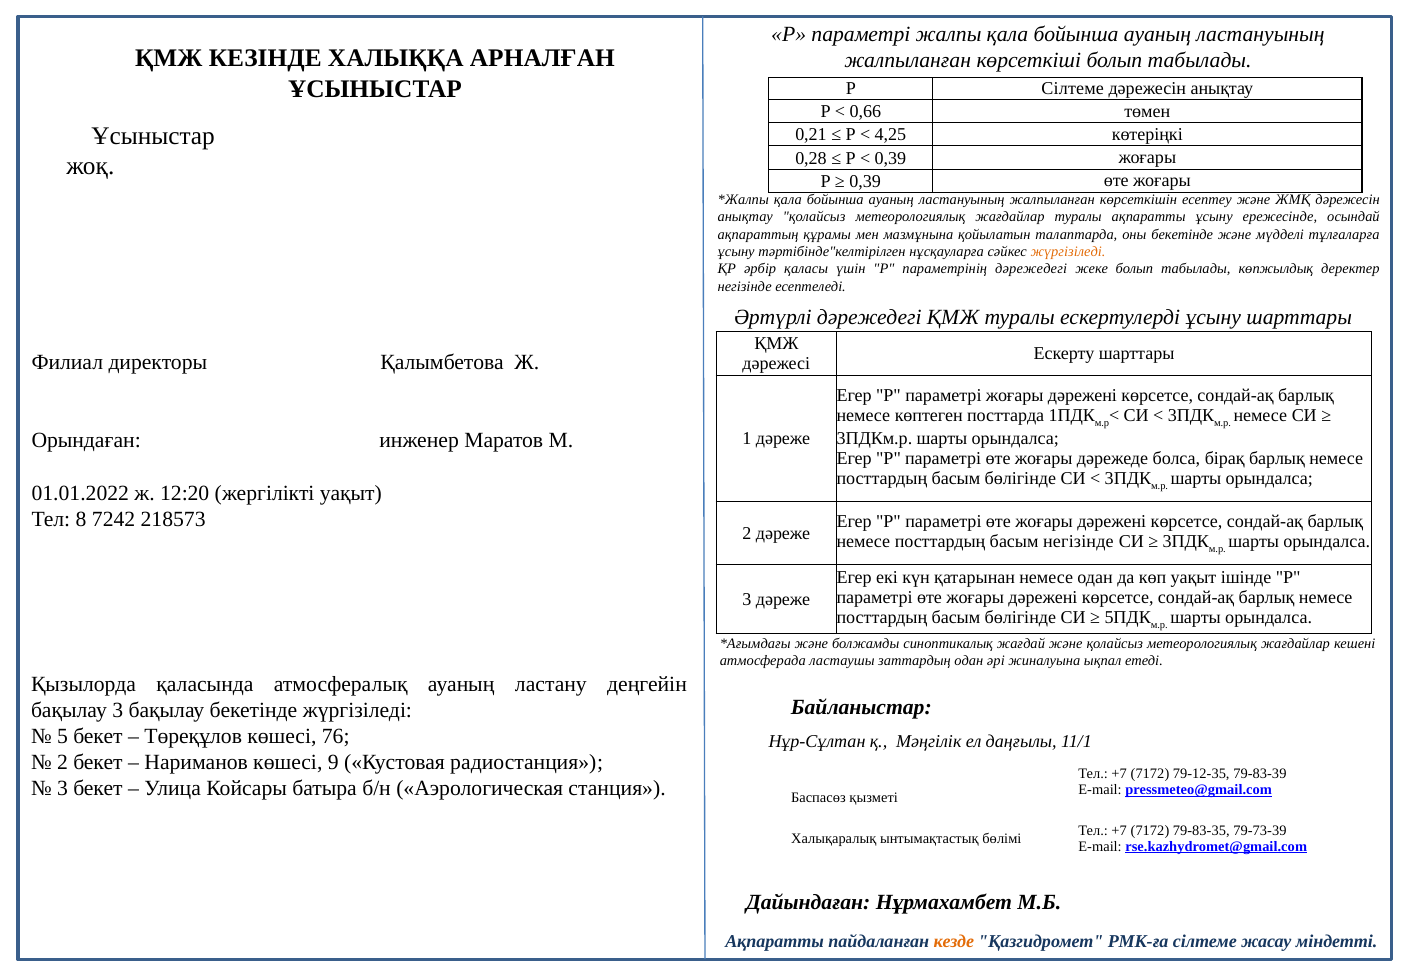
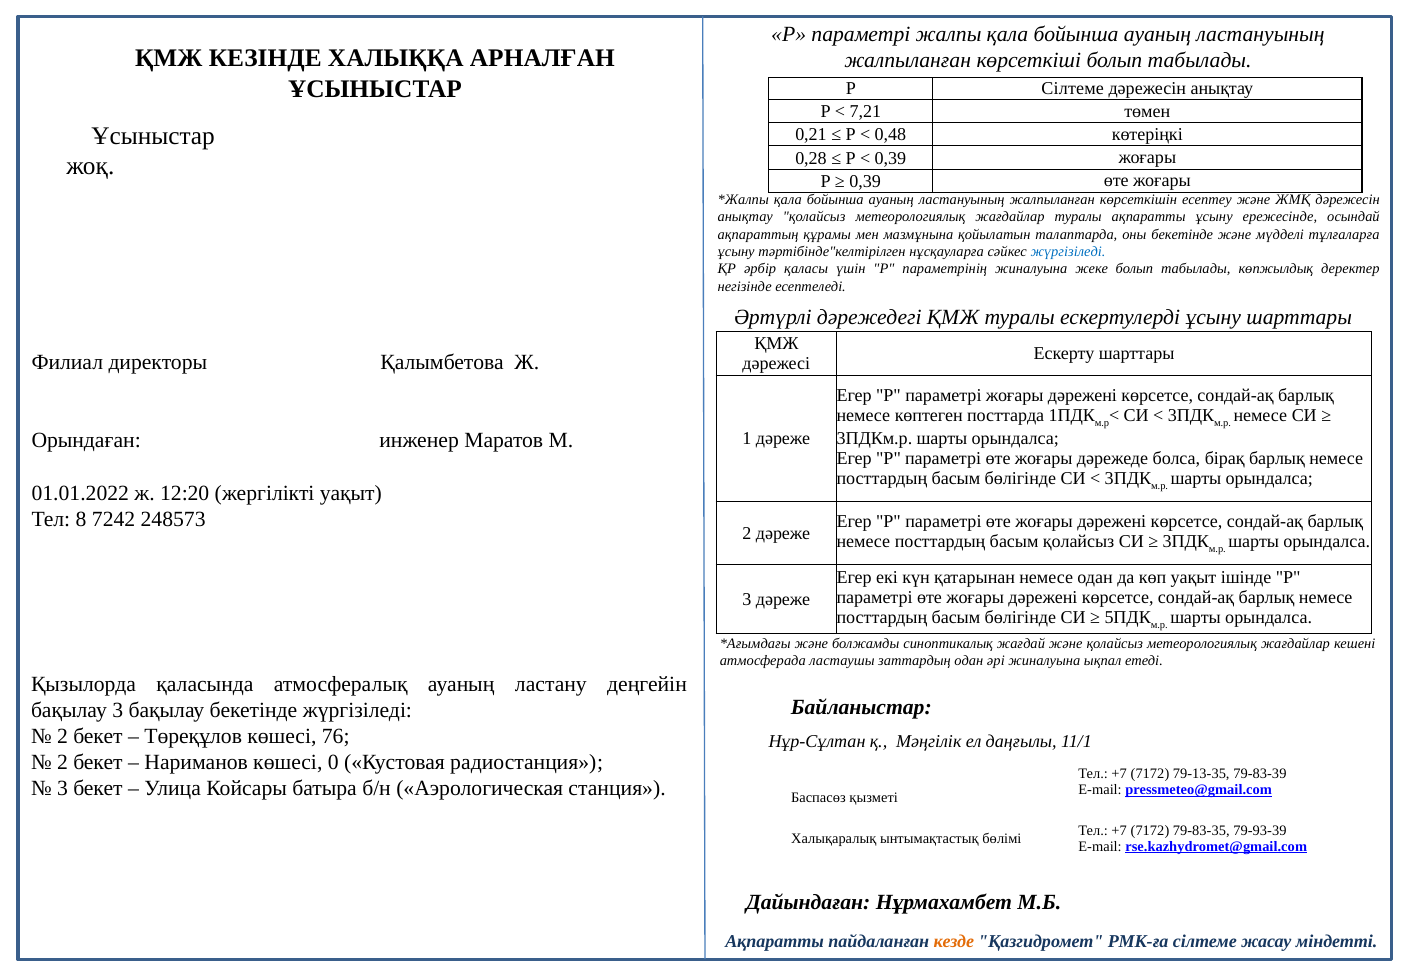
0,66: 0,66 -> 7,21
4,25: 4,25 -> 0,48
жүргізіледі at (1068, 252) colour: orange -> blue
параметрінің дәрежедегі: дәрежедегі -> жиналуына
218573: 218573 -> 248573
басым негізінде: негізінде -> қолайсыз
5 at (63, 736): 5 -> 2
9: 9 -> 0
79-12-35: 79-12-35 -> 79-13-35
79-73-39: 79-73-39 -> 79-93-39
